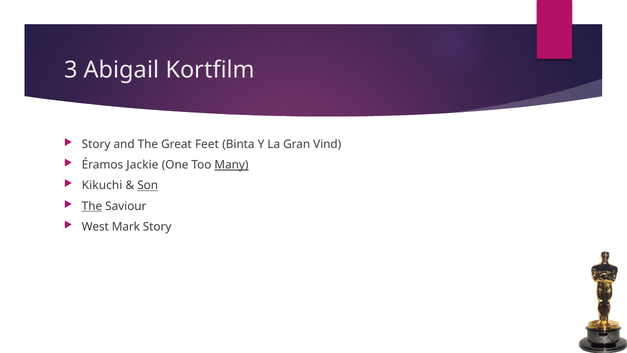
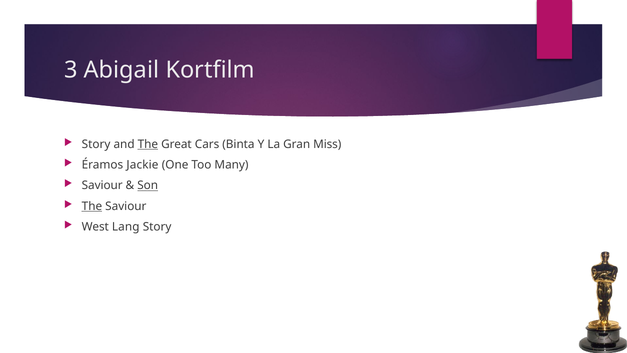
The at (148, 144) underline: none -> present
Feet: Feet -> Cars
Vind: Vind -> Miss
Many underline: present -> none
Kikuchi at (102, 185): Kikuchi -> Saviour
Mark: Mark -> Lang
